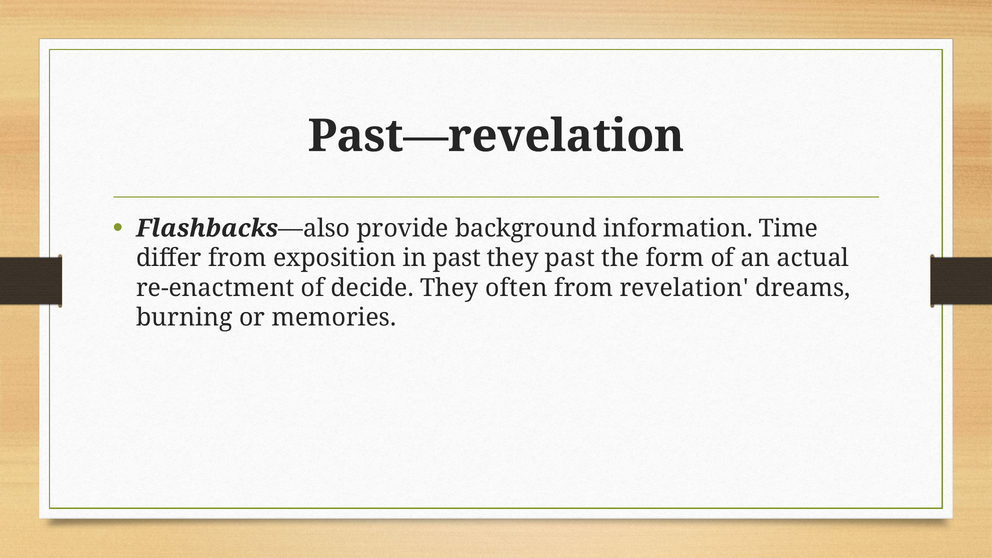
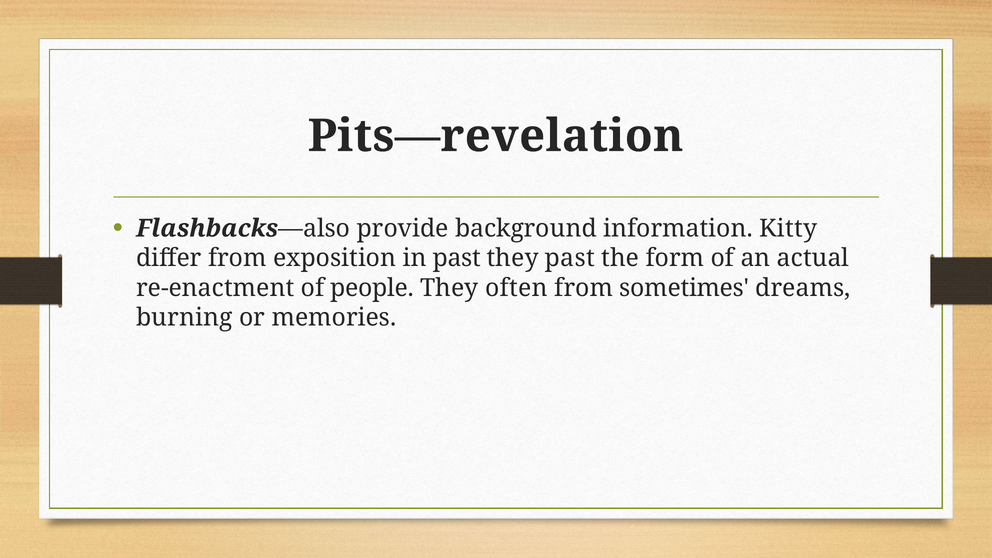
Past—revelation: Past—revelation -> Pits—revelation
Time: Time -> Kitty
decide: decide -> people
revelation: revelation -> sometimes
